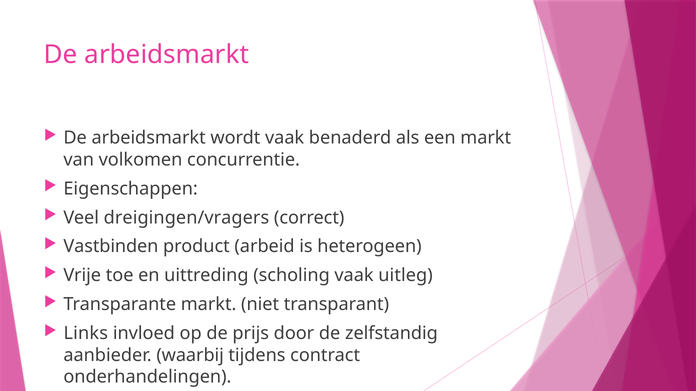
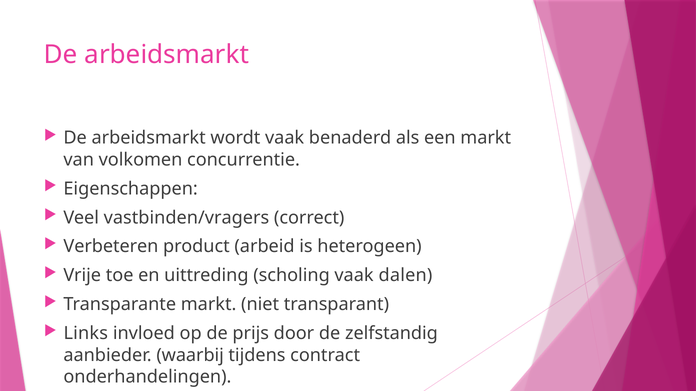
dreigingen/vragers: dreigingen/vragers -> vastbinden/vragers
Vastbinden: Vastbinden -> Verbeteren
uitleg: uitleg -> dalen
